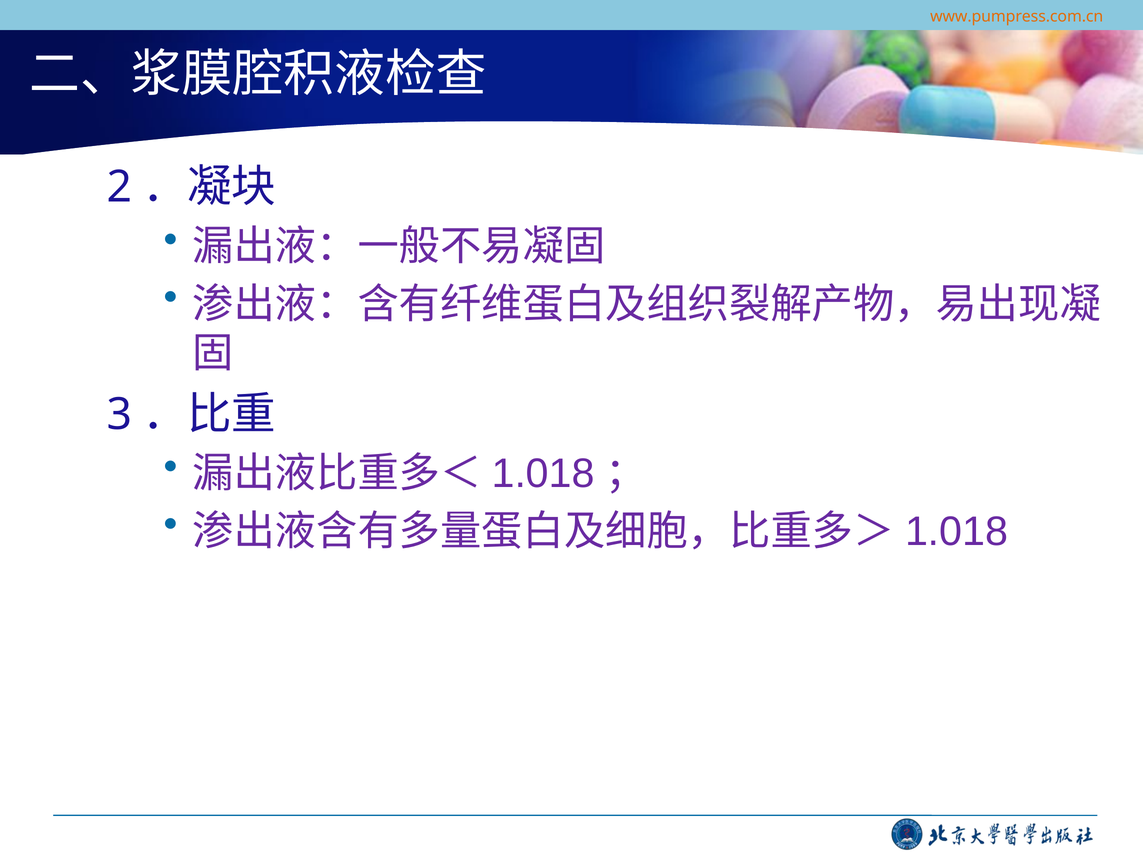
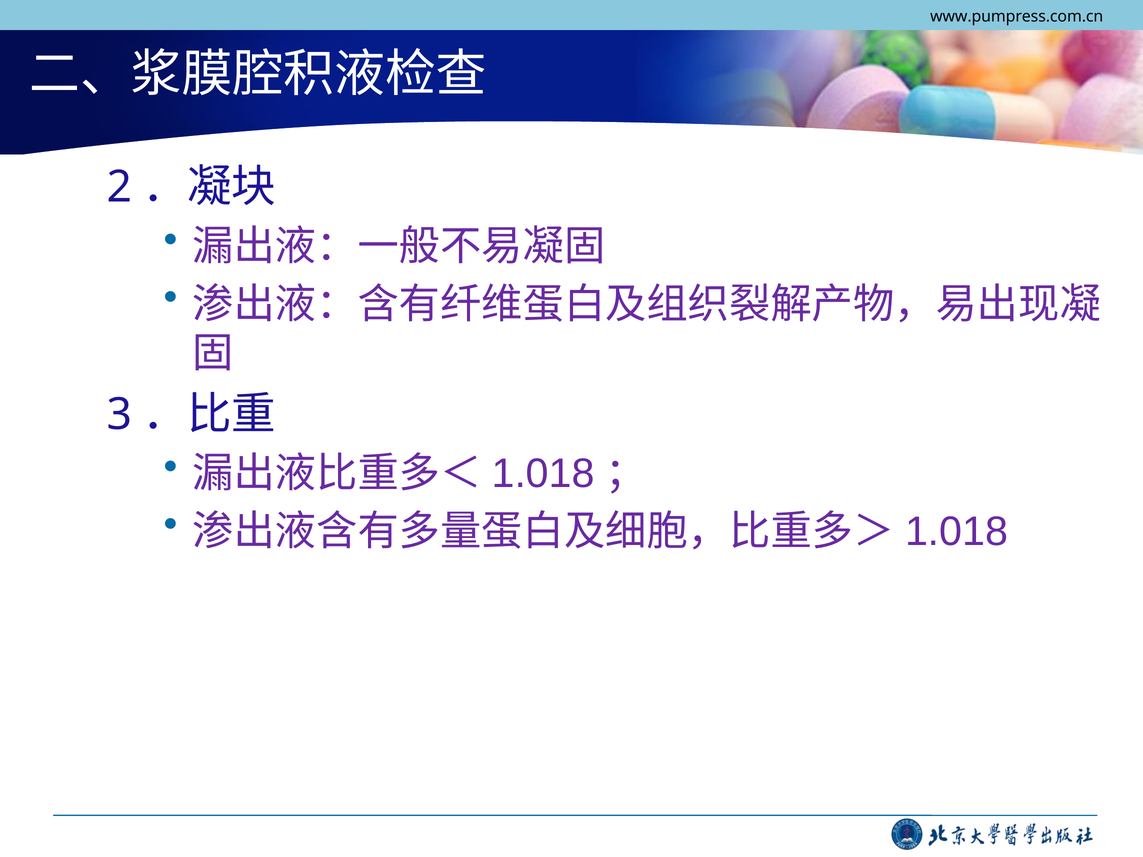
www.pumpress.com.cn colour: orange -> black
